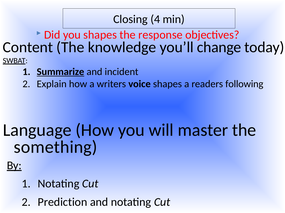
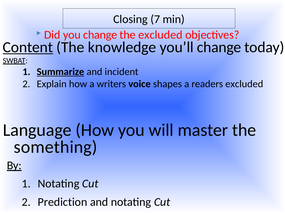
4: 4 -> 7
you shapes: shapes -> change
the response: response -> excluded
Content underline: none -> present
readers following: following -> excluded
